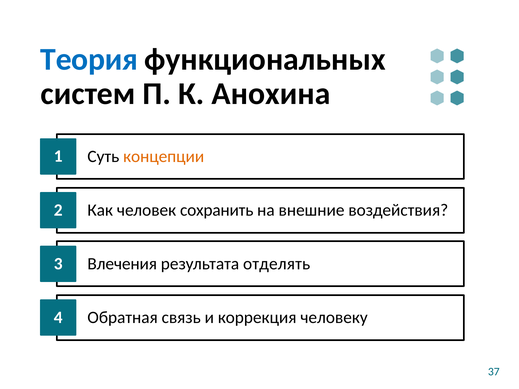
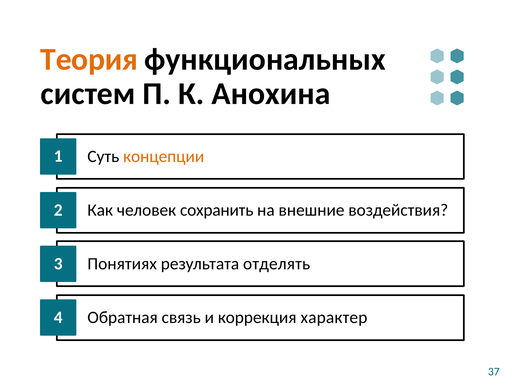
Теория colour: blue -> orange
Влечения: Влечения -> Понятиях
человеку: человеку -> характер
